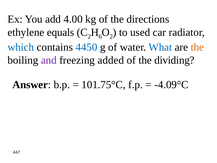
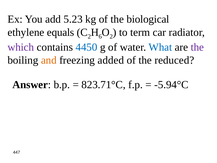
4.00: 4.00 -> 5.23
directions: directions -> biological
used: used -> term
which colour: blue -> purple
the at (197, 47) colour: orange -> purple
and colour: purple -> orange
dividing: dividing -> reduced
101.75°C: 101.75°C -> 823.71°C
-4.09°C: -4.09°C -> -5.94°C
